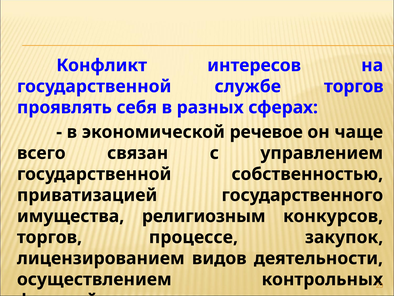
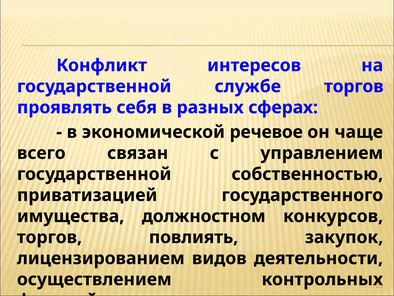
религиозным: религиозным -> должностном
процессе: процессе -> повлиять
